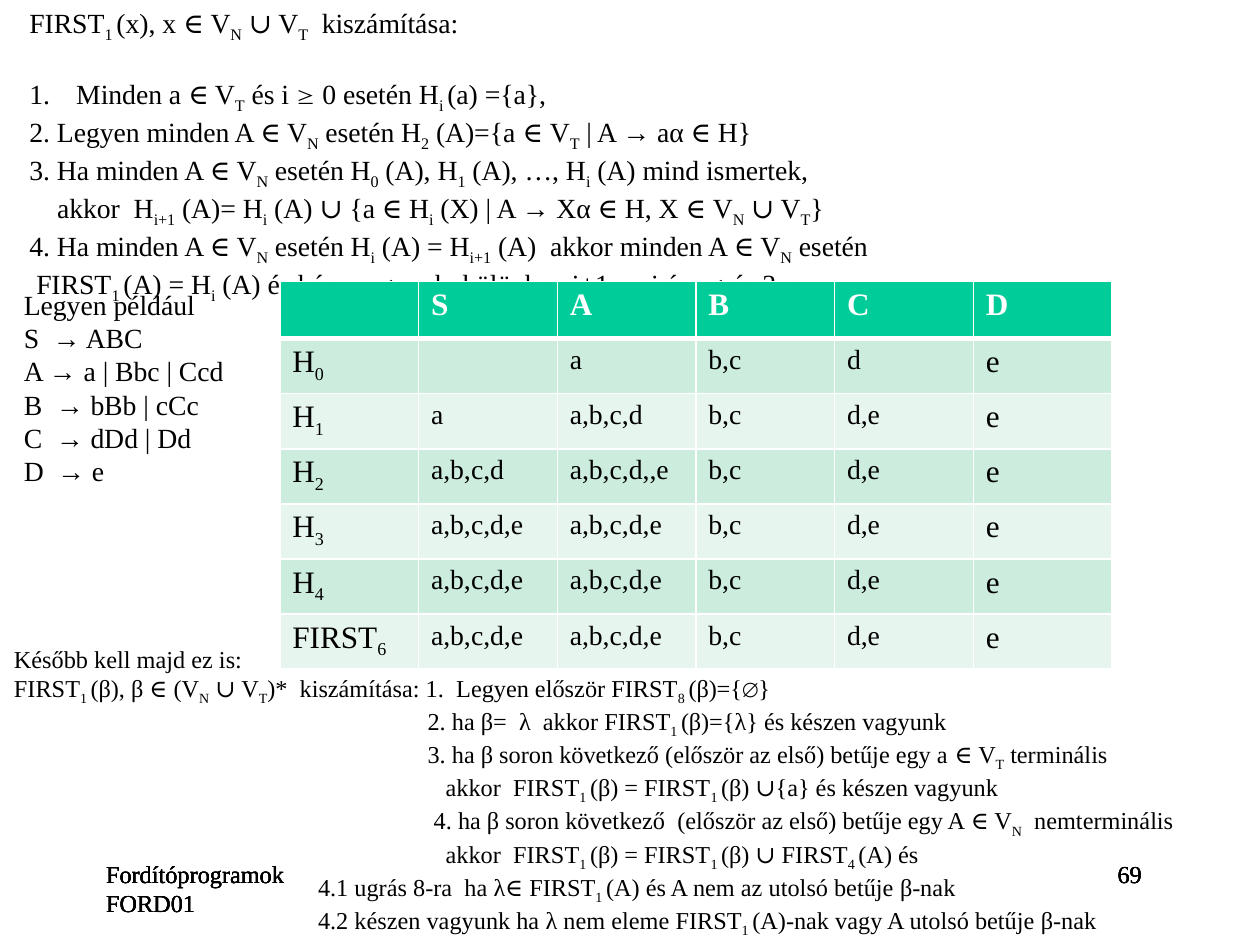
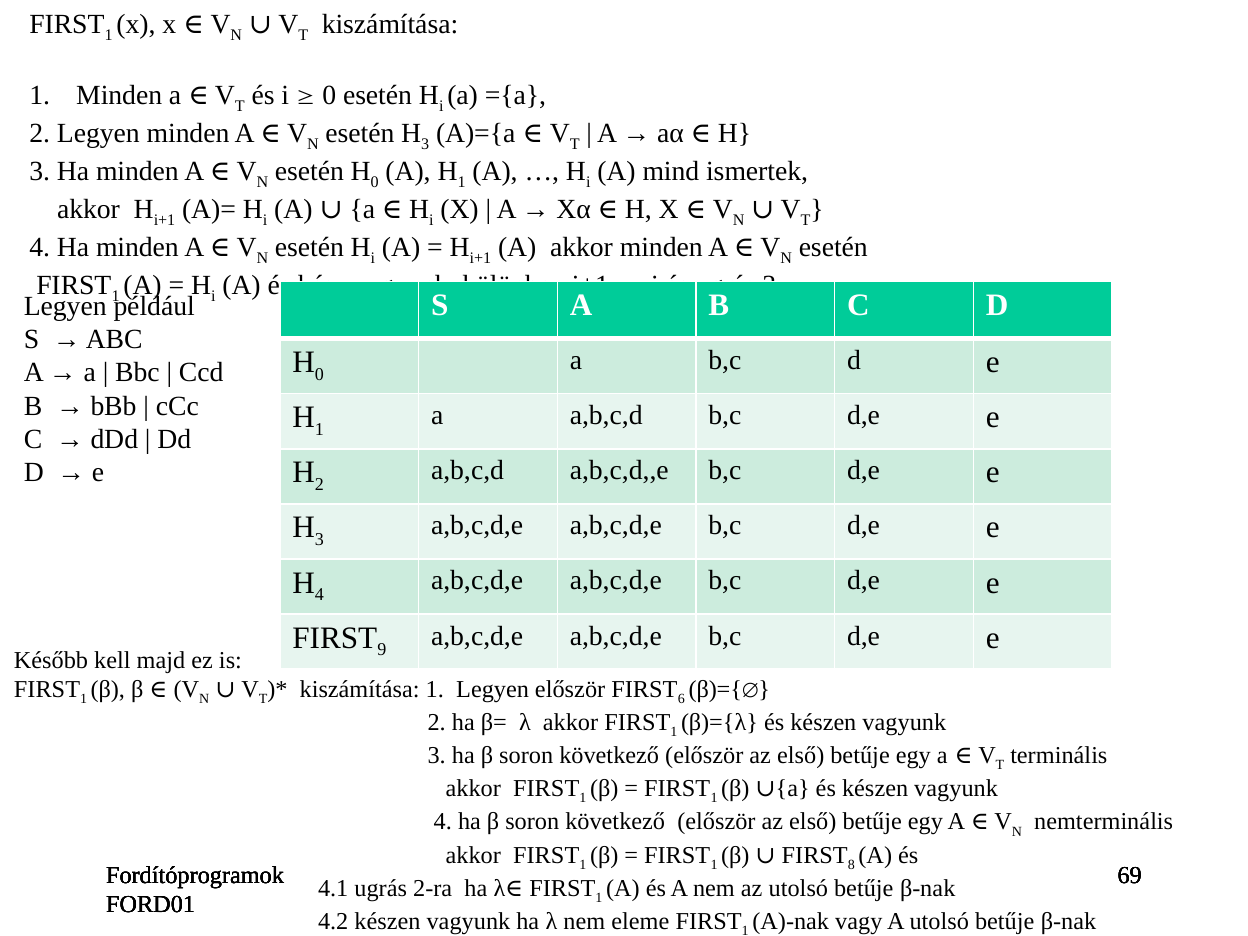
esetén H 2: 2 -> 3
6: 6 -> 9
8: 8 -> 6
4 at (851, 865): 4 -> 8
8-ra: 8-ra -> 2-ra
